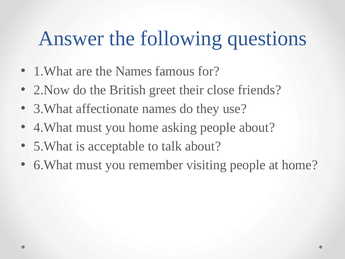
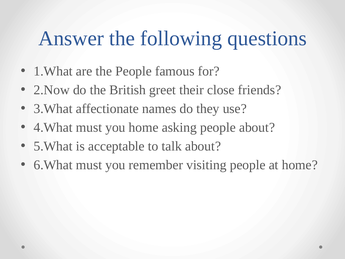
the Names: Names -> People
